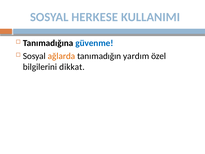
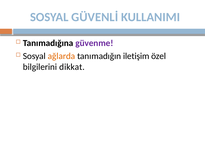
HERKESE: HERKESE -> GÜVENLİ
güvenme colour: blue -> purple
yardım: yardım -> iletişim
